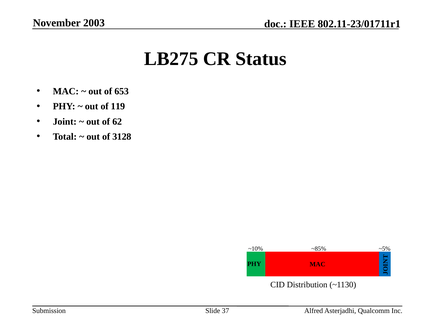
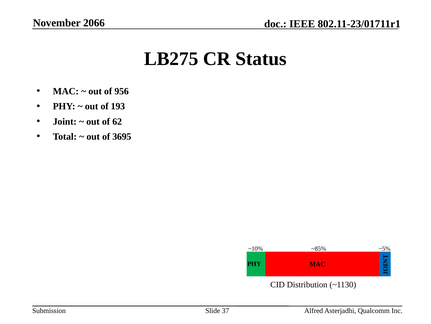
2003: 2003 -> 2066
653: 653 -> 956
119: 119 -> 193
3128: 3128 -> 3695
